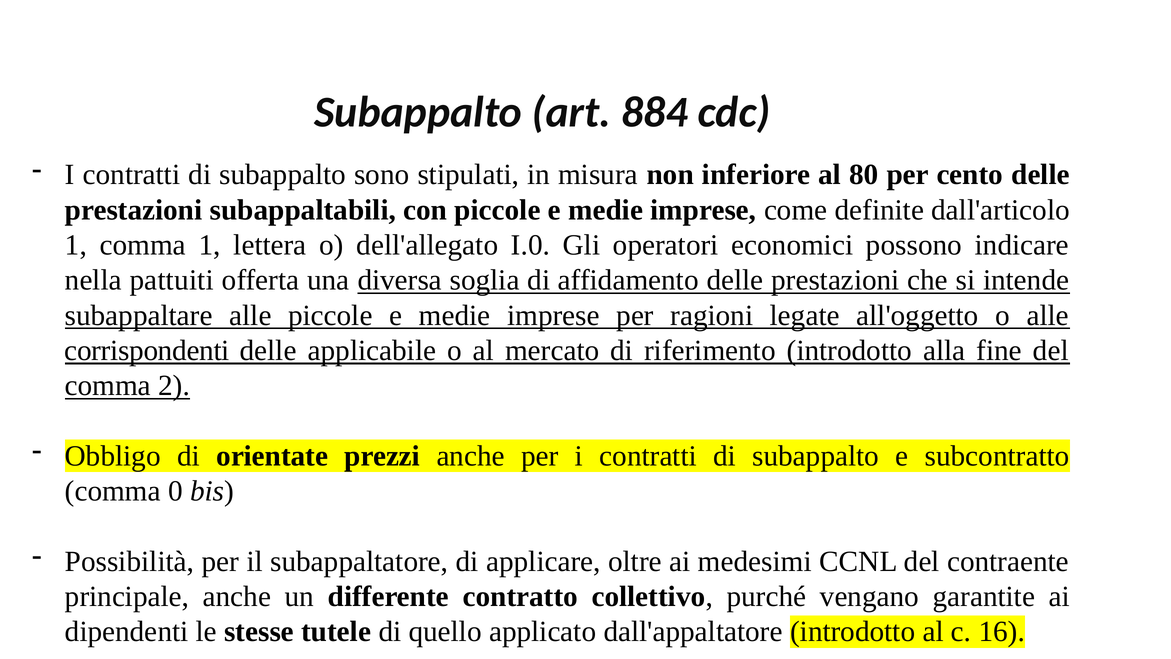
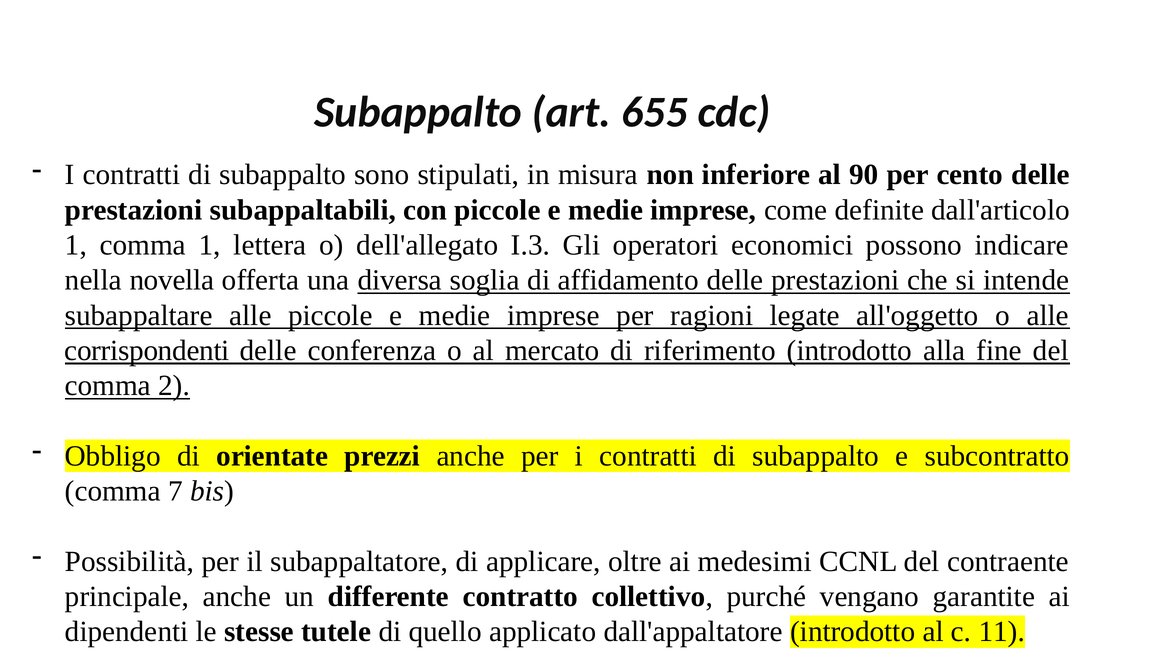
884: 884 -> 655
80: 80 -> 90
I.0: I.0 -> I.3
pattuiti: pattuiti -> novella
applicabile: applicabile -> conferenza
0: 0 -> 7
16: 16 -> 11
